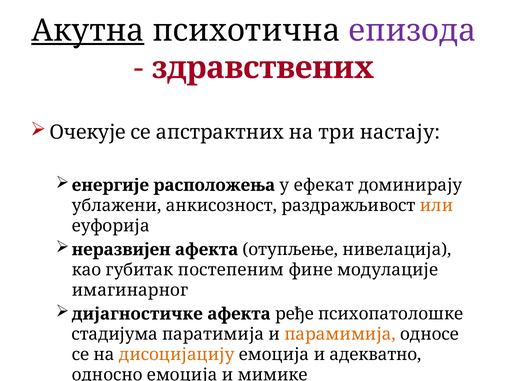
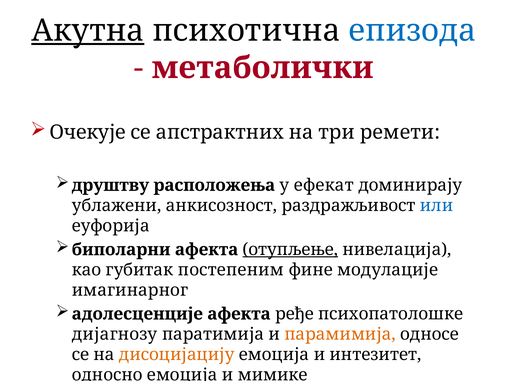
епизода colour: purple -> blue
здравствених: здравствених -> метаболички
настају: настају -> ремети
енергије: енергије -> друштву
или colour: orange -> blue
неразвијен: неразвијен -> биполарни
отупљење underline: none -> present
дијагностичке: дијагностичке -> адолесценције
стадијума: стадијума -> дијагнозу
адекватно: адекватно -> интезитет
